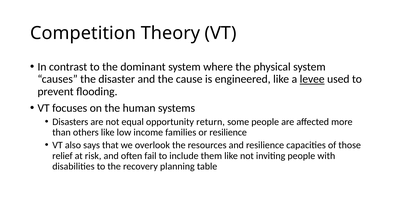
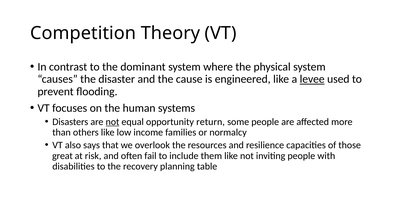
not at (112, 122) underline: none -> present
or resilience: resilience -> normalcy
relief: relief -> great
